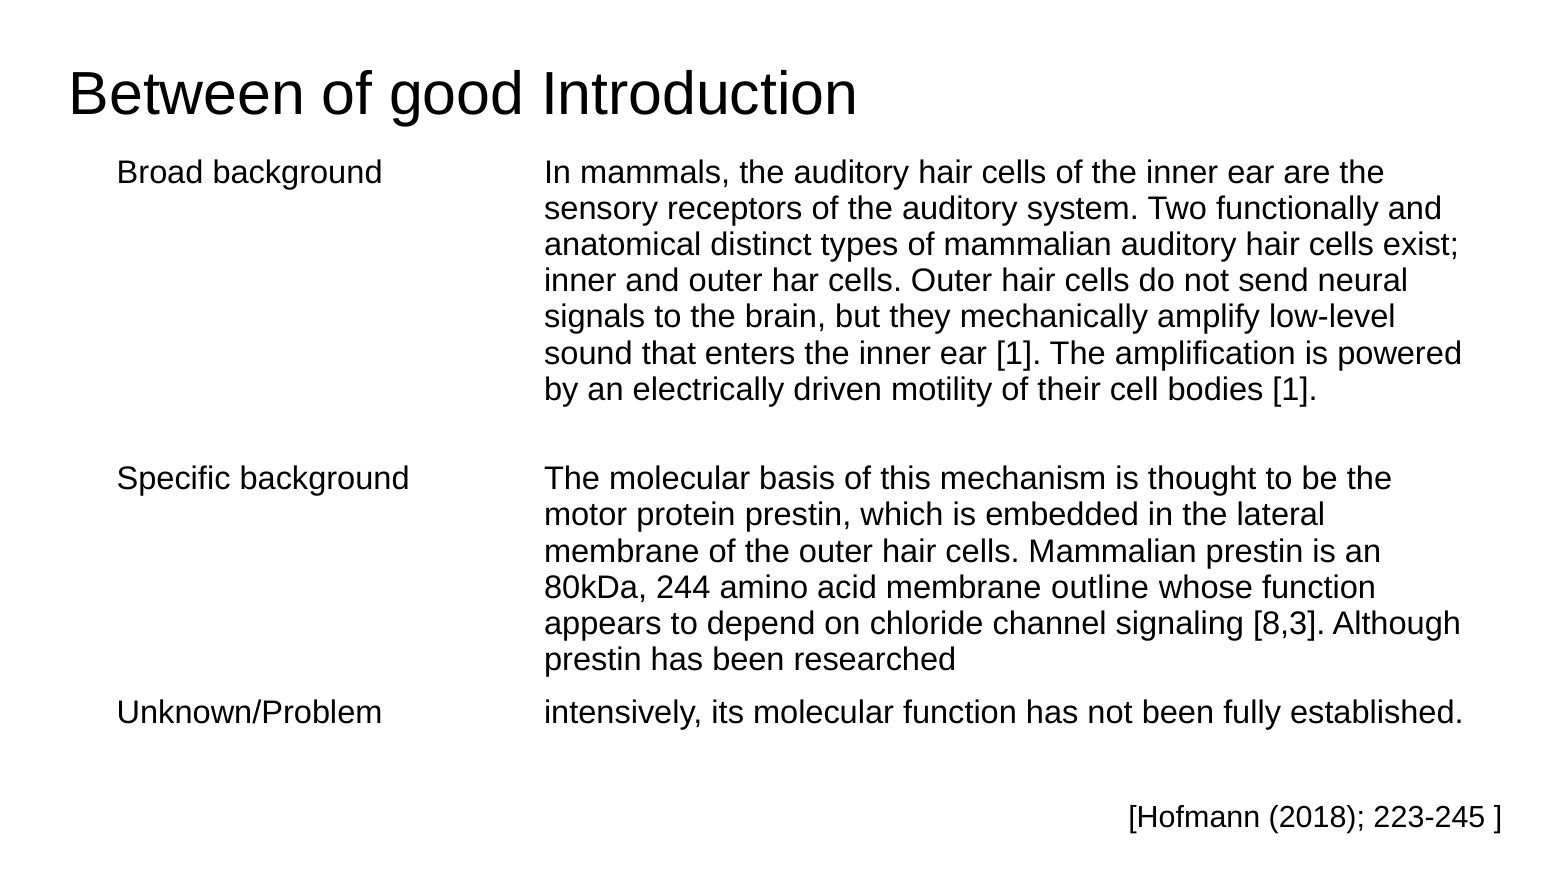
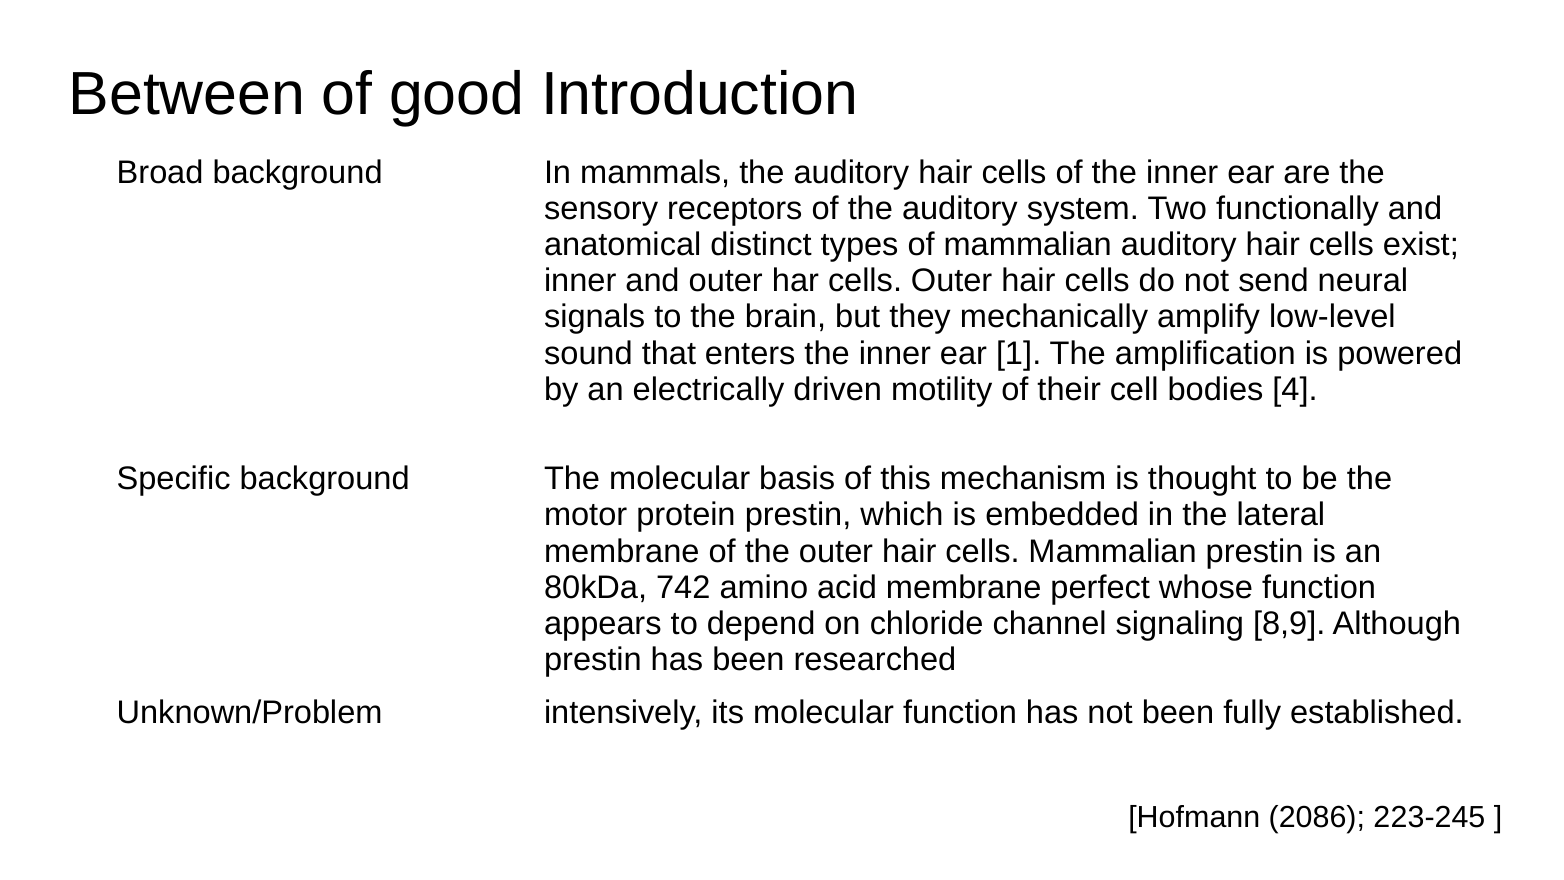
bodies 1: 1 -> 4
244: 244 -> 742
outline: outline -> perfect
8,3: 8,3 -> 8,9
2018: 2018 -> 2086
